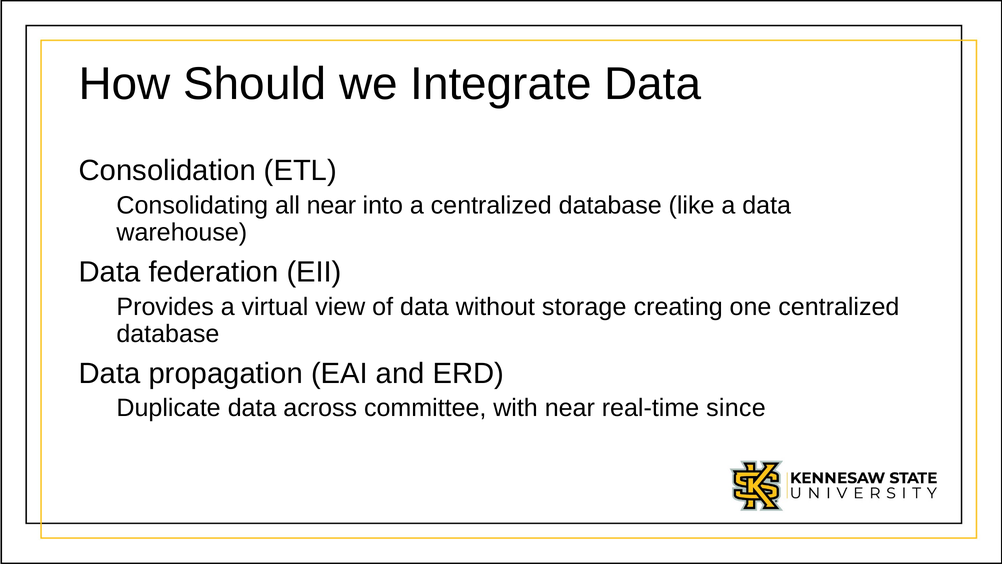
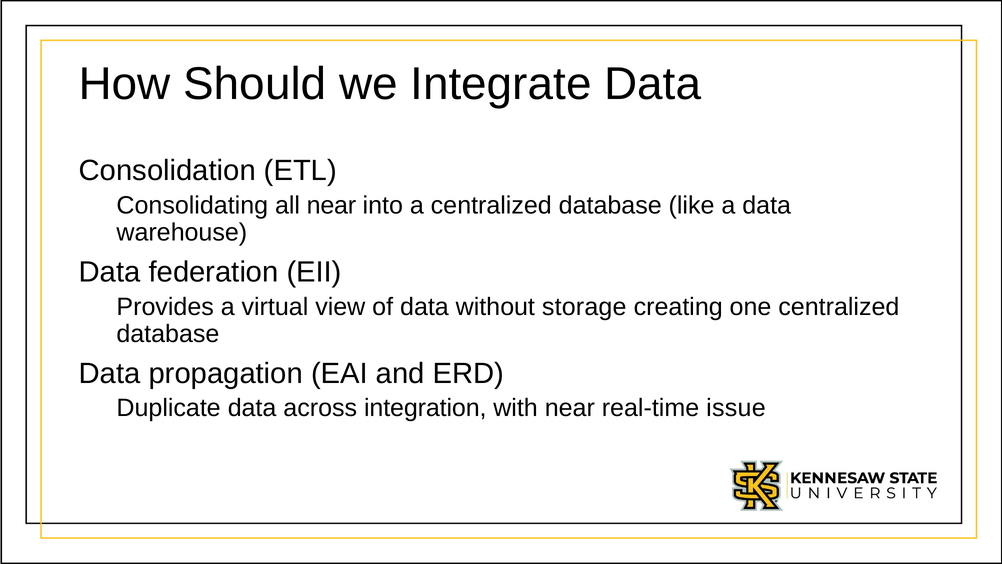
committee: committee -> integration
since: since -> issue
